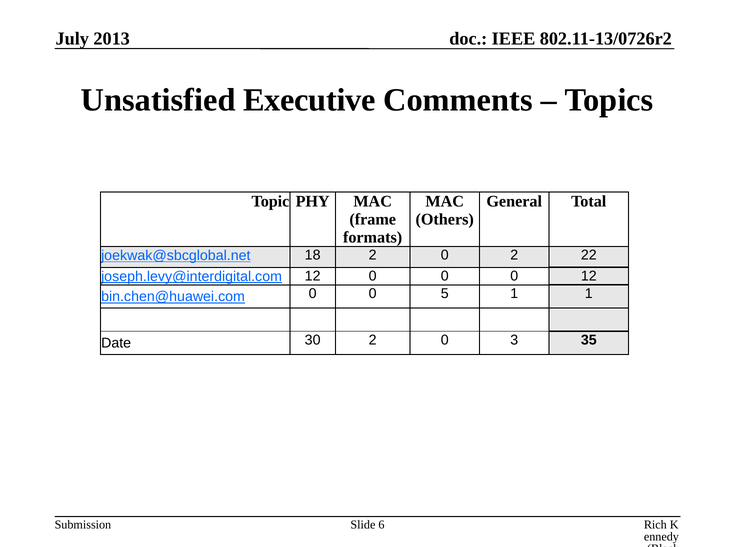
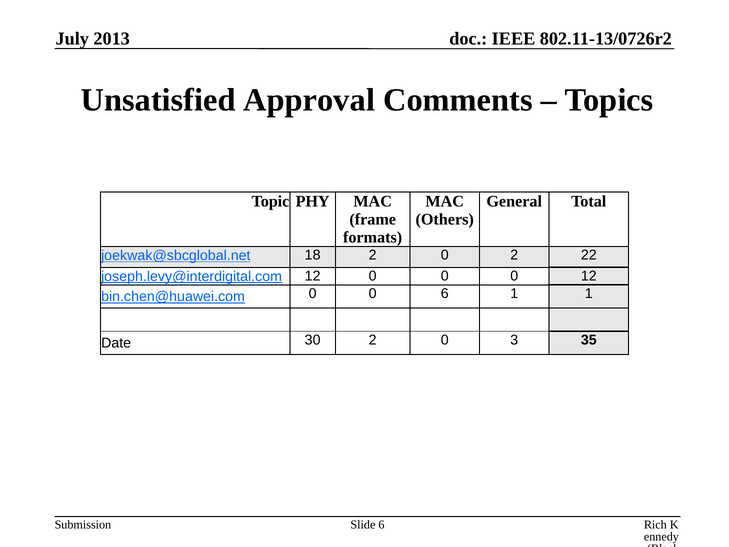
Executive: Executive -> Approval
0 5: 5 -> 6
